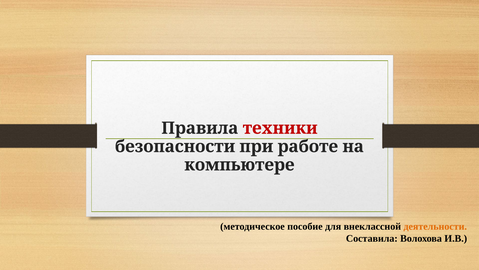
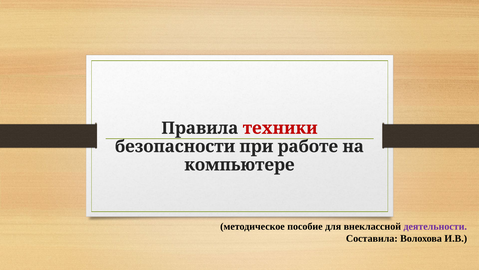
деятельности colour: orange -> purple
